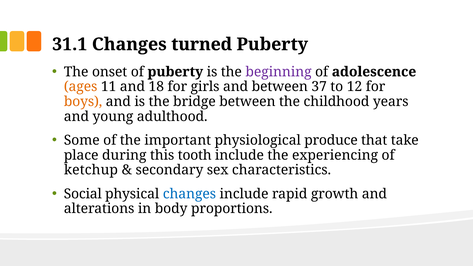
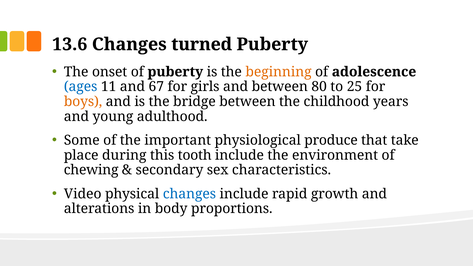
31.1: 31.1 -> 13.6
beginning colour: purple -> orange
ages colour: orange -> blue
18: 18 -> 67
37: 37 -> 80
12: 12 -> 25
experiencing: experiencing -> environment
ketchup: ketchup -> chewing
Social: Social -> Video
